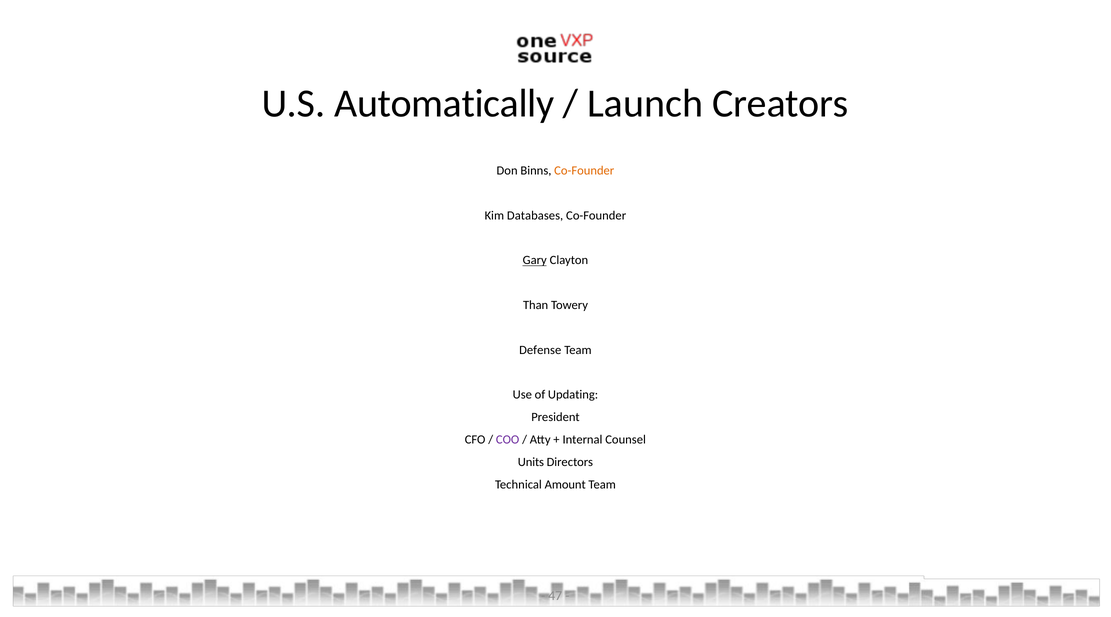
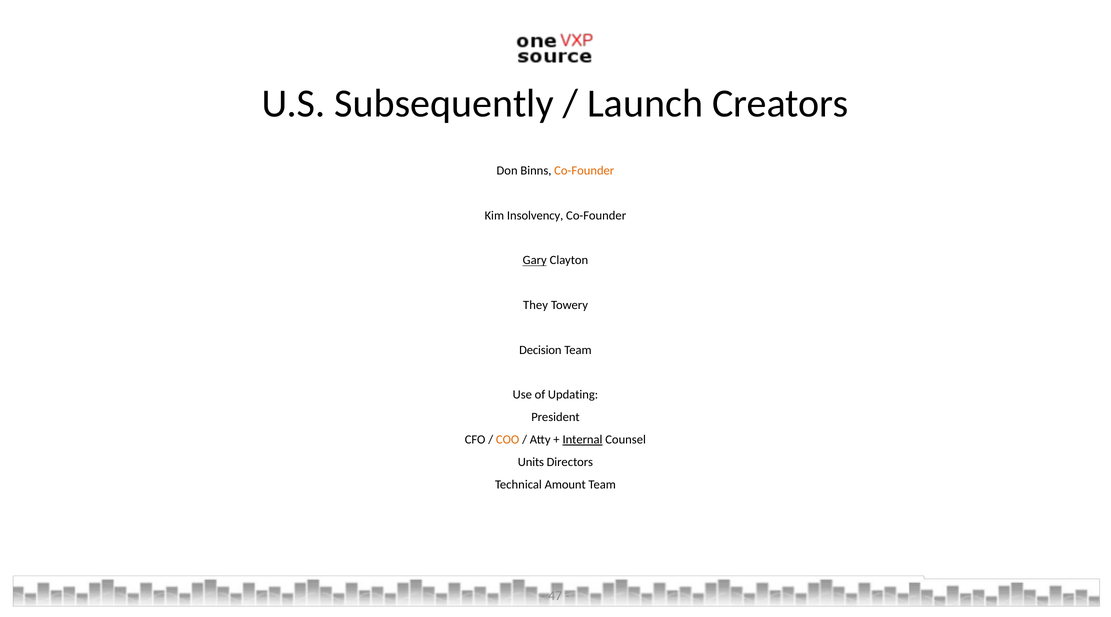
Automatically: Automatically -> Subsequently
Databases: Databases -> Insolvency
Than: Than -> They
Defense: Defense -> Decision
COO colour: purple -> orange
Internal underline: none -> present
